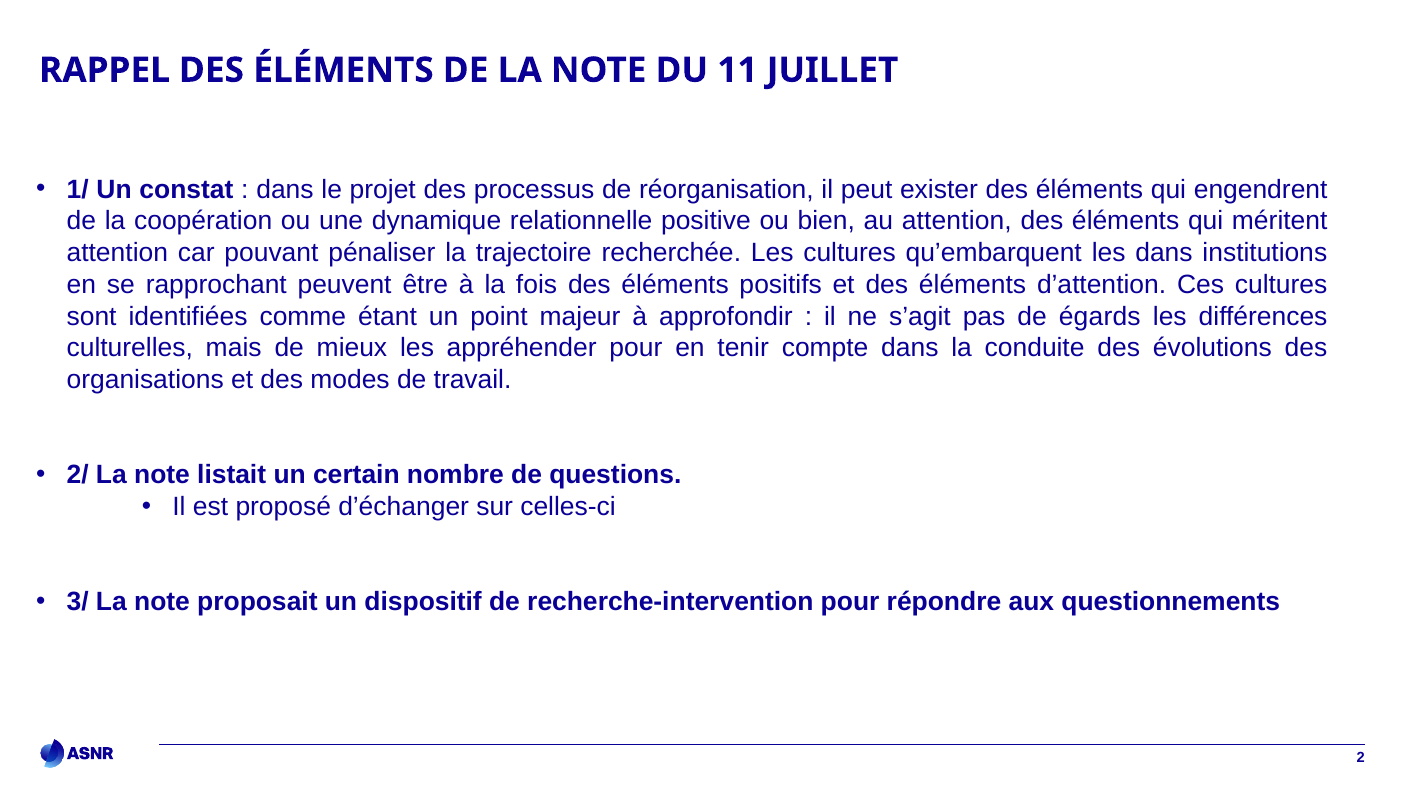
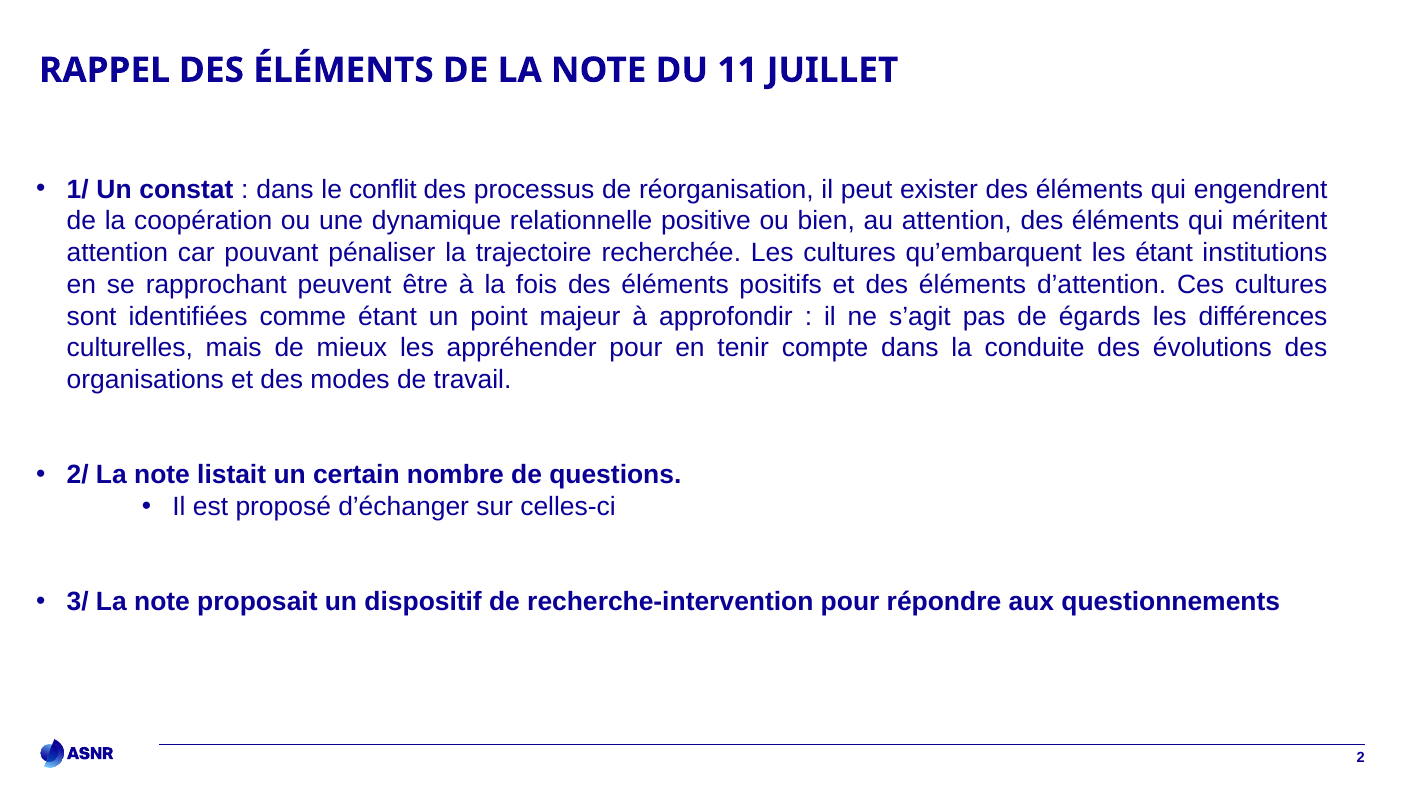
projet: projet -> conflit
les dans: dans -> étant
